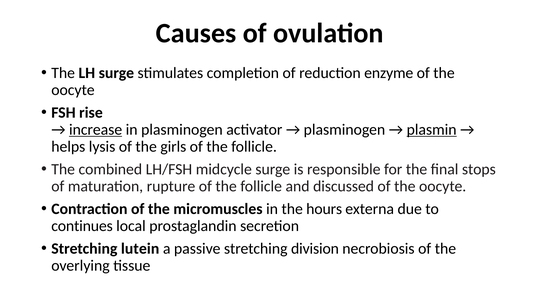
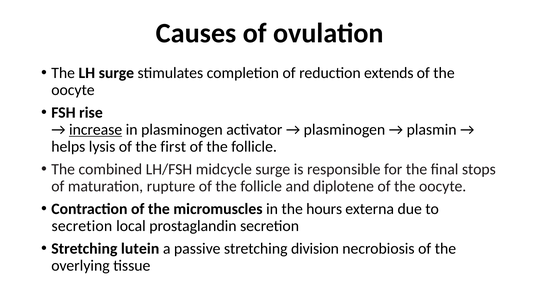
enzyme: enzyme -> extends
plasmin underline: present -> none
girls: girls -> first
discussed: discussed -> diplotene
continues at (82, 226): continues -> secretion
